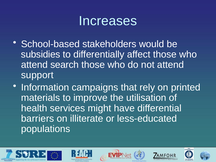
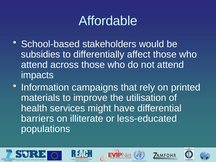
Increases: Increases -> Affordable
search: search -> across
support: support -> impacts
